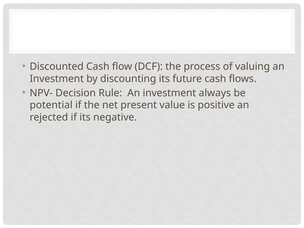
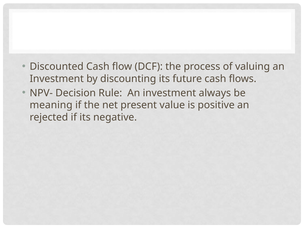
potential: potential -> meaning
